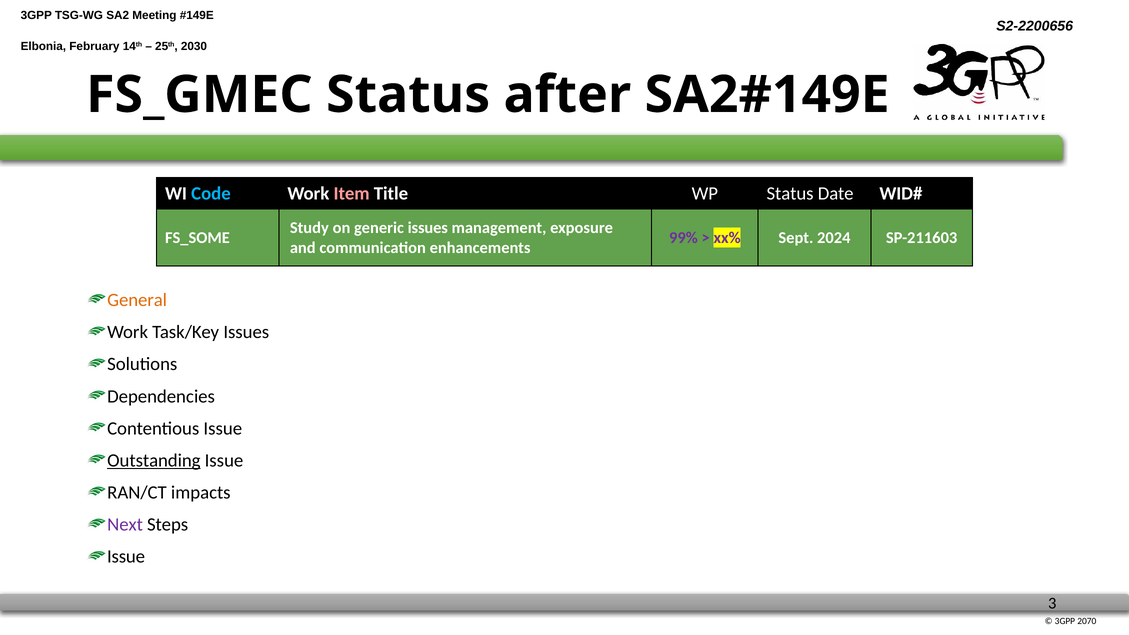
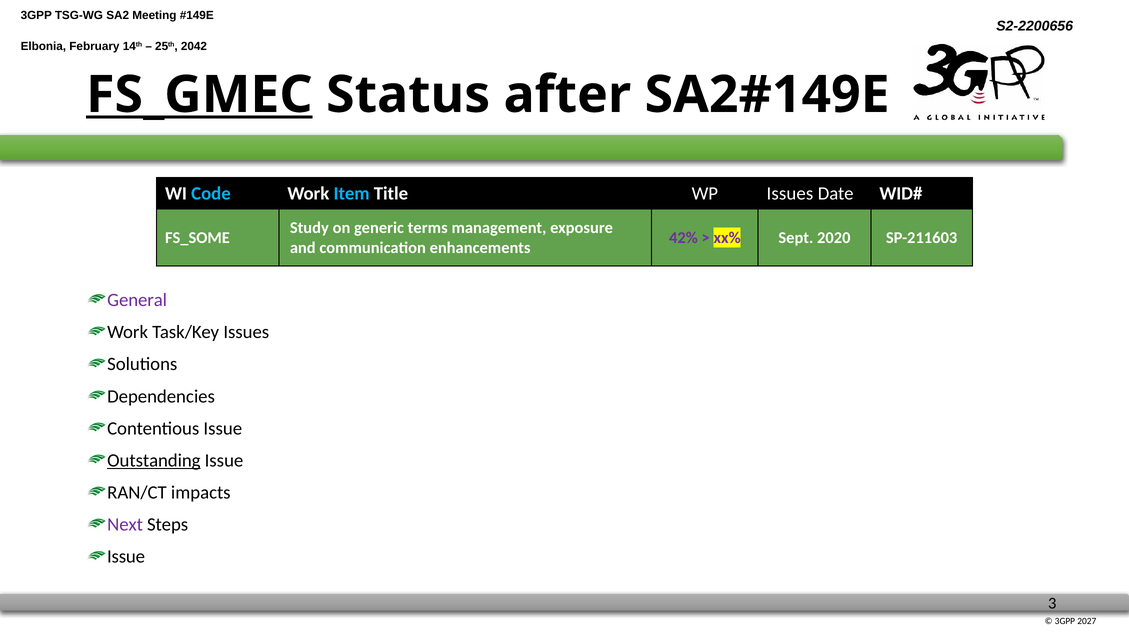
2030: 2030 -> 2042
FS_GMEC underline: none -> present
Item colour: pink -> light blue
WP Status: Status -> Issues
generic issues: issues -> terms
99%: 99% -> 42%
2024: 2024 -> 2020
General colour: orange -> purple
2070: 2070 -> 2027
